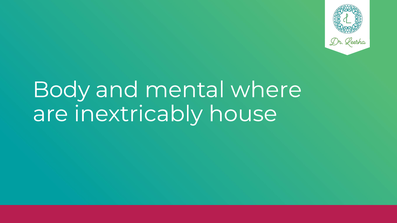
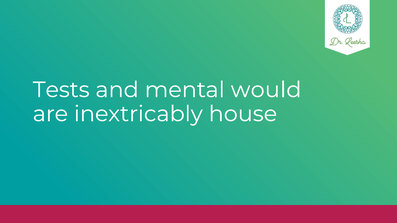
Body: Body -> Tests
where: where -> would
